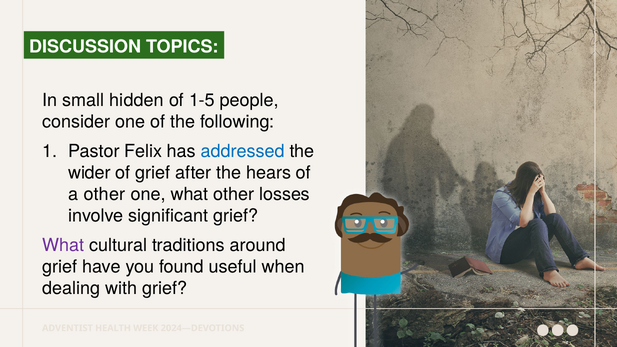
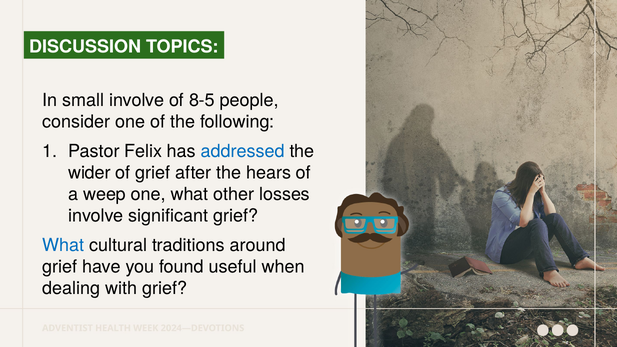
small hidden: hidden -> involve
1-5: 1-5 -> 8-5
a other: other -> weep
What at (63, 245) colour: purple -> blue
